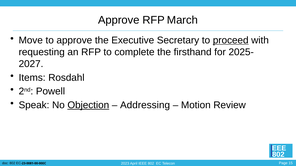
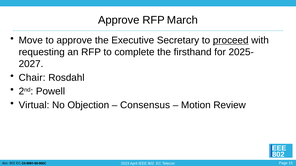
Items: Items -> Chair
Speak: Speak -> Virtual
Objection underline: present -> none
Addressing: Addressing -> Consensus
